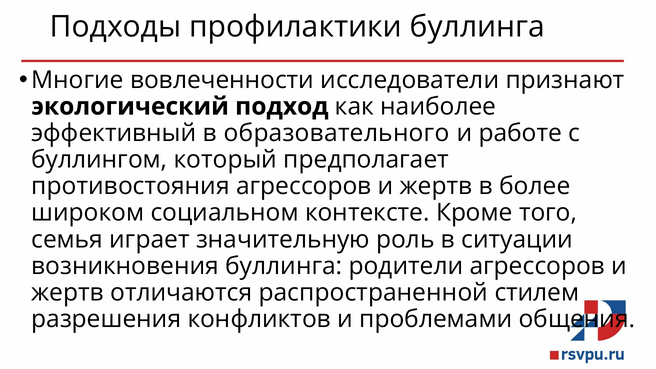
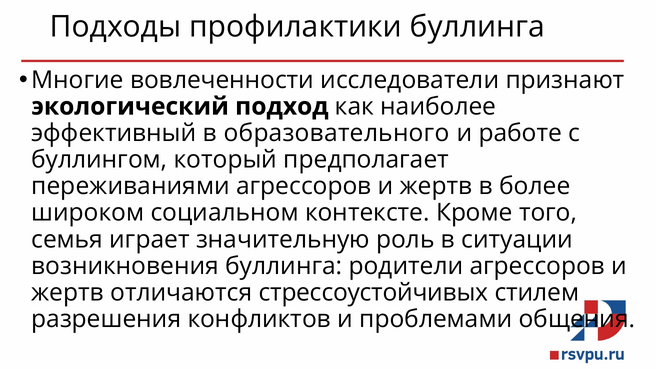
противостояния: противостояния -> переживаниями
распространенной: распространенной -> стрессоустойчивых
